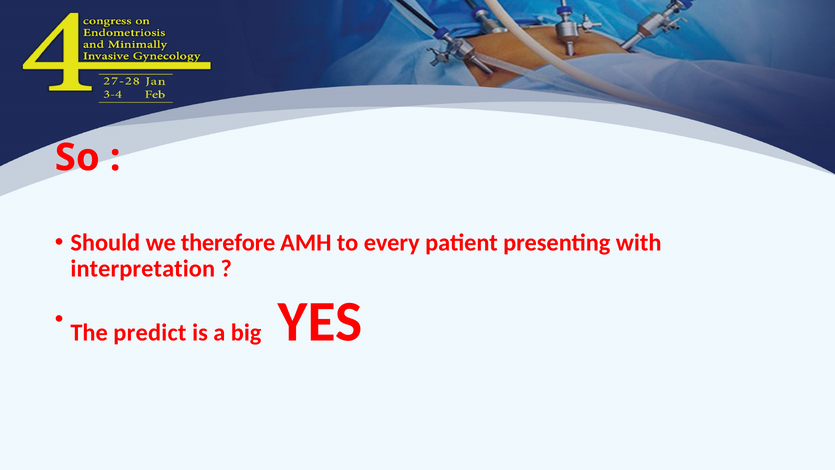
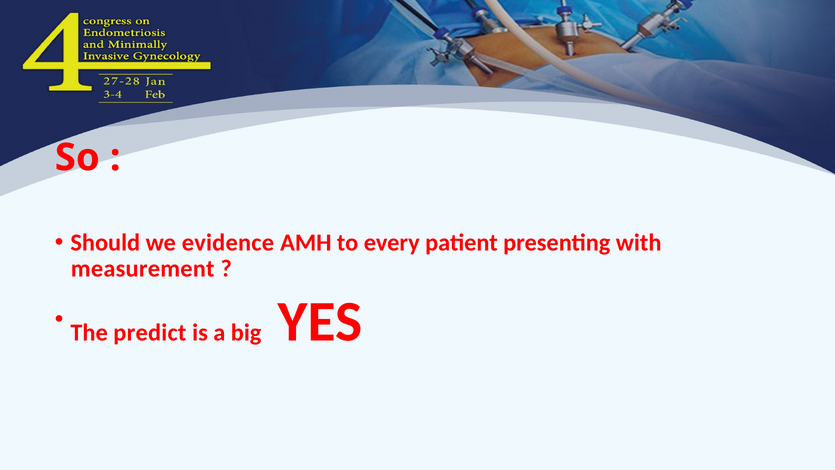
therefore: therefore -> evidence
interpretation: interpretation -> measurement
